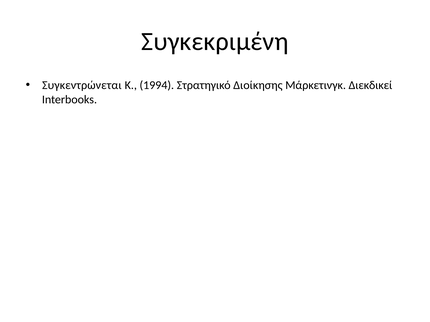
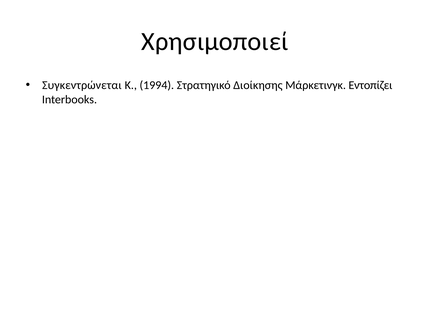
Συγκεκριμένη: Συγκεκριμένη -> Χρησιμοποιεί
Διεκδικεί: Διεκδικεί -> Εντοπίζει
